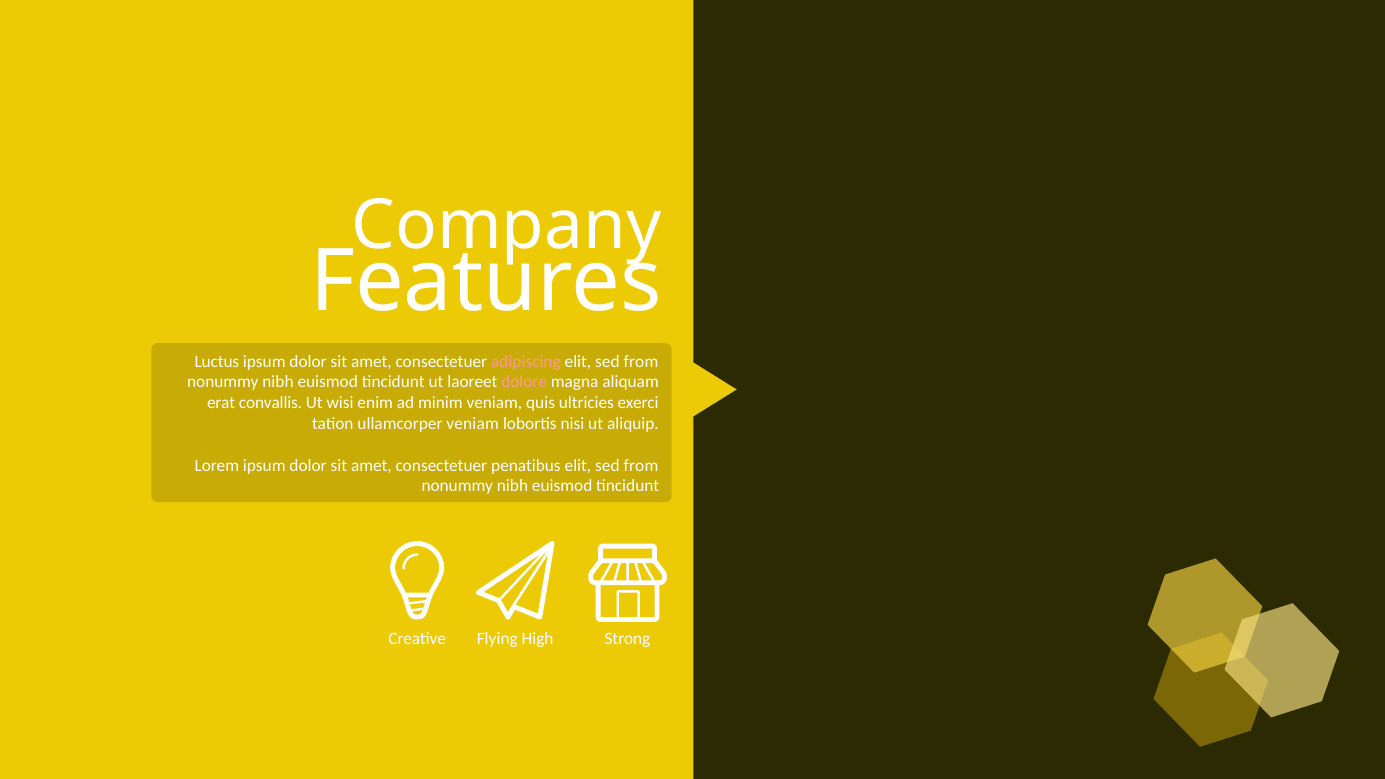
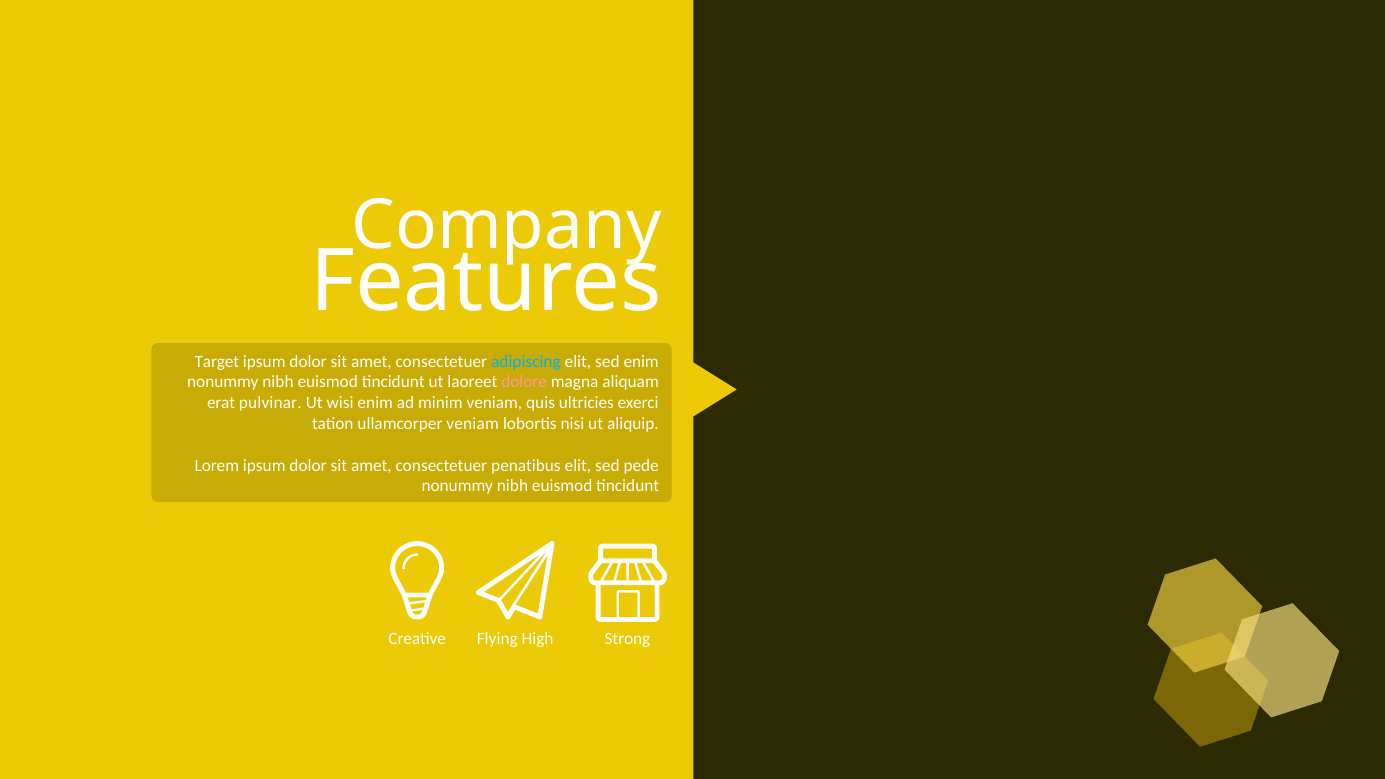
Luctus: Luctus -> Target
adipiscing colour: pink -> light blue
from at (641, 361): from -> enim
convallis: convallis -> pulvinar
from at (641, 465): from -> pede
